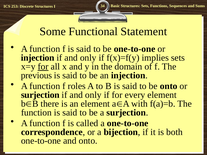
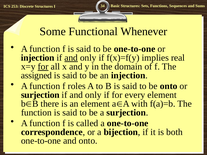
Statement: Statement -> Whenever
and at (71, 58) underline: none -> present
implies sets: sets -> real
previous: previous -> assigned
